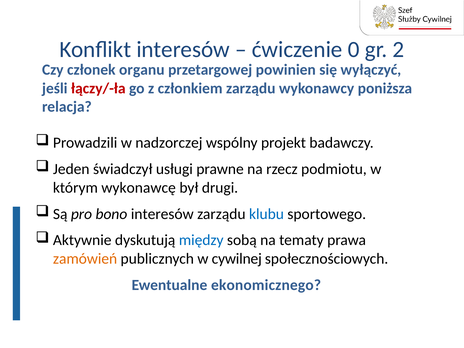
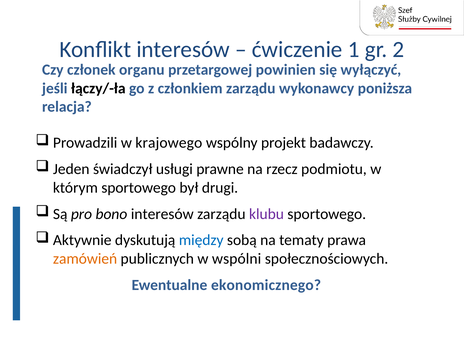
0: 0 -> 1
łączy/-ła colour: red -> black
nadzorczej: nadzorczej -> krajowego
którym wykonawcę: wykonawcę -> sportowego
klubu colour: blue -> purple
cywilnej: cywilnej -> wspólni
